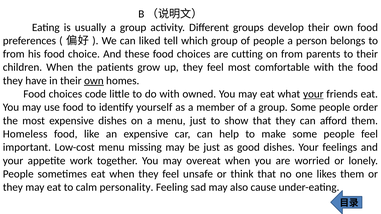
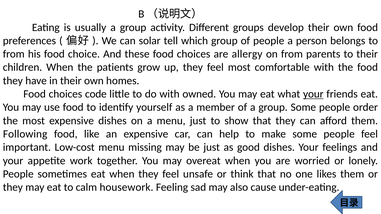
liked: liked -> solar
cutting: cutting -> allergy
own at (94, 81) underline: present -> none
Homeless: Homeless -> Following
personality: personality -> housework
